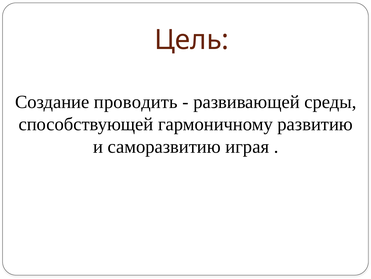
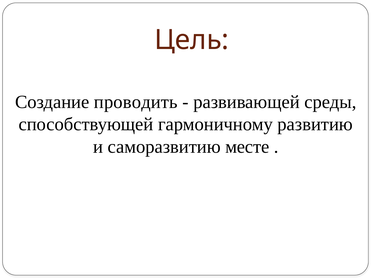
играя: играя -> месте
